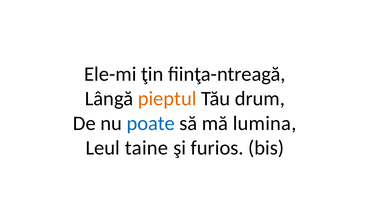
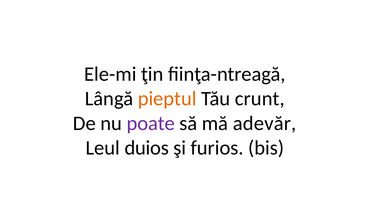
drum: drum -> crunt
poate colour: blue -> purple
lumina: lumina -> adevăr
taine: taine -> duios
